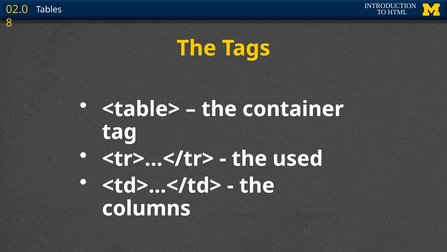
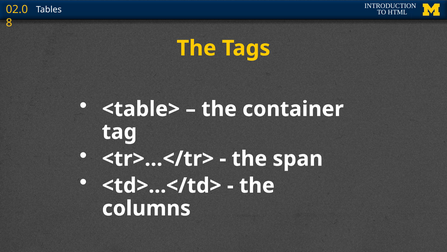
used: used -> span
